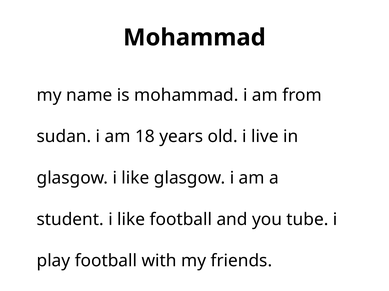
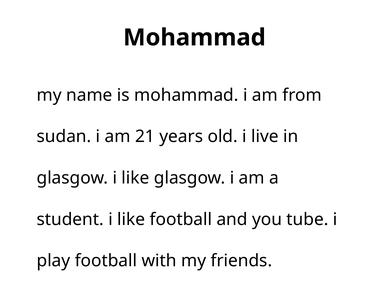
18: 18 -> 21
